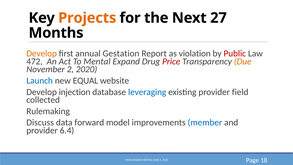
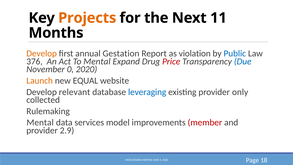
27: 27 -> 11
Public colour: red -> blue
472: 472 -> 376
Due colour: orange -> blue
2: 2 -> 0
Launch colour: blue -> orange
injection: injection -> relevant
field: field -> only
Discuss at (40, 122): Discuss -> Mental
forward: forward -> services
member colour: blue -> red
6.4: 6.4 -> 2.9
